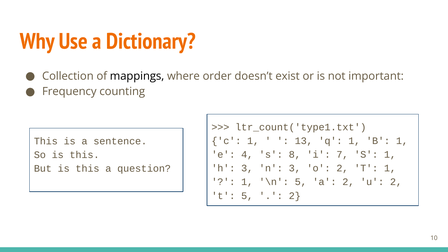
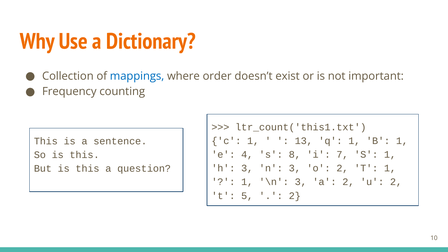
mappings colour: black -> blue
ltr_count('type1.txt: ltr_count('type1.txt -> ltr_count('this1.txt
\n 5: 5 -> 3
